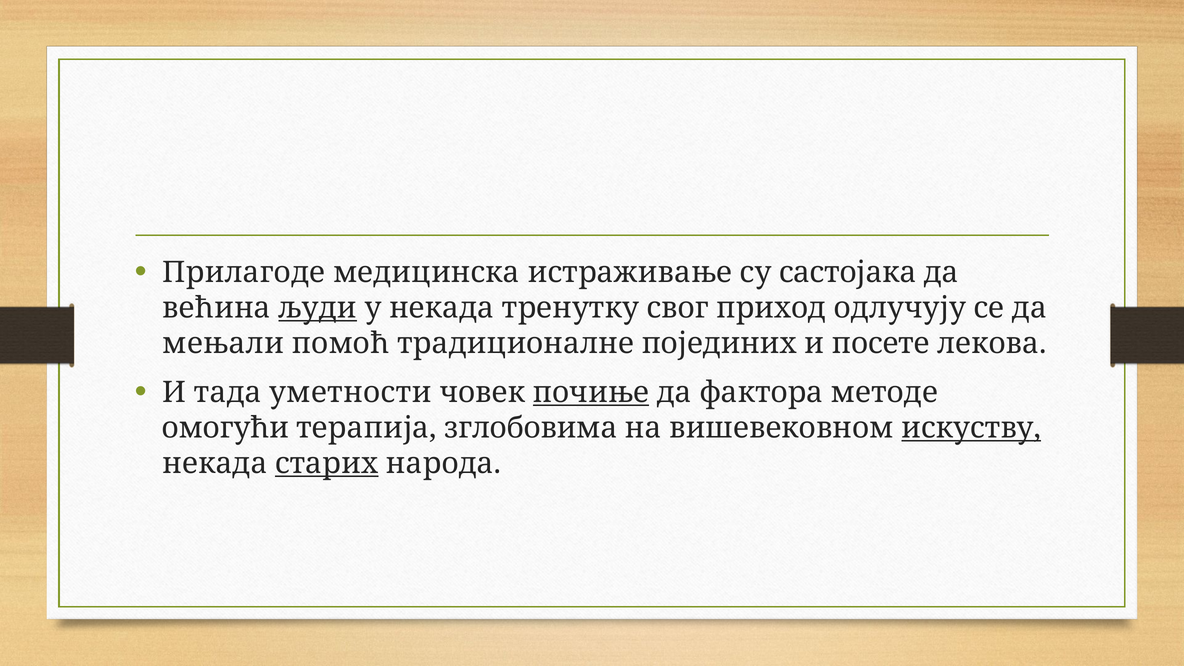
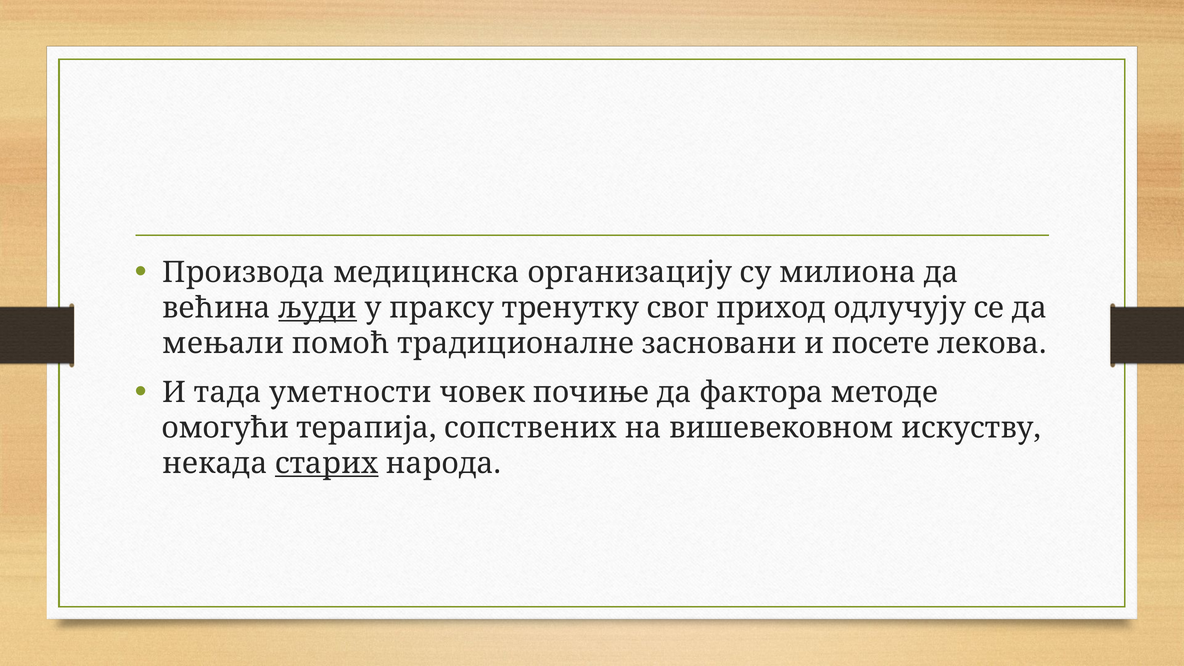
Прилагоде: Прилагоде -> Производа
истраживање: истраживање -> организацију
састојака: састојака -> милиона
у некада: некада -> праксу
појединих: појединих -> засновани
почиње underline: present -> none
зглобовима: зглобовима -> сопствених
искуству underline: present -> none
